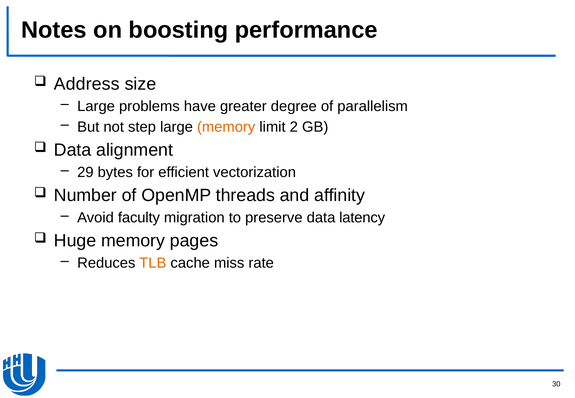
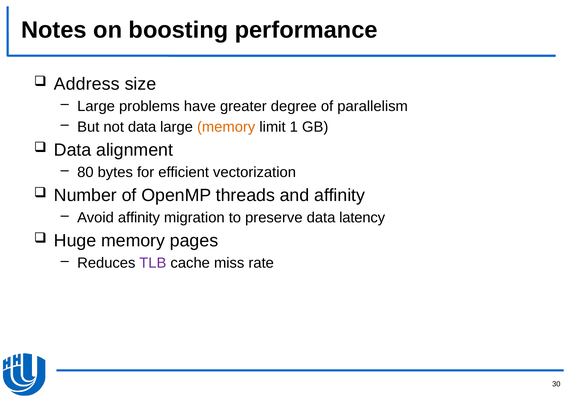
not step: step -> data
2: 2 -> 1
29: 29 -> 80
Avoid faculty: faculty -> affinity
TLB colour: orange -> purple
